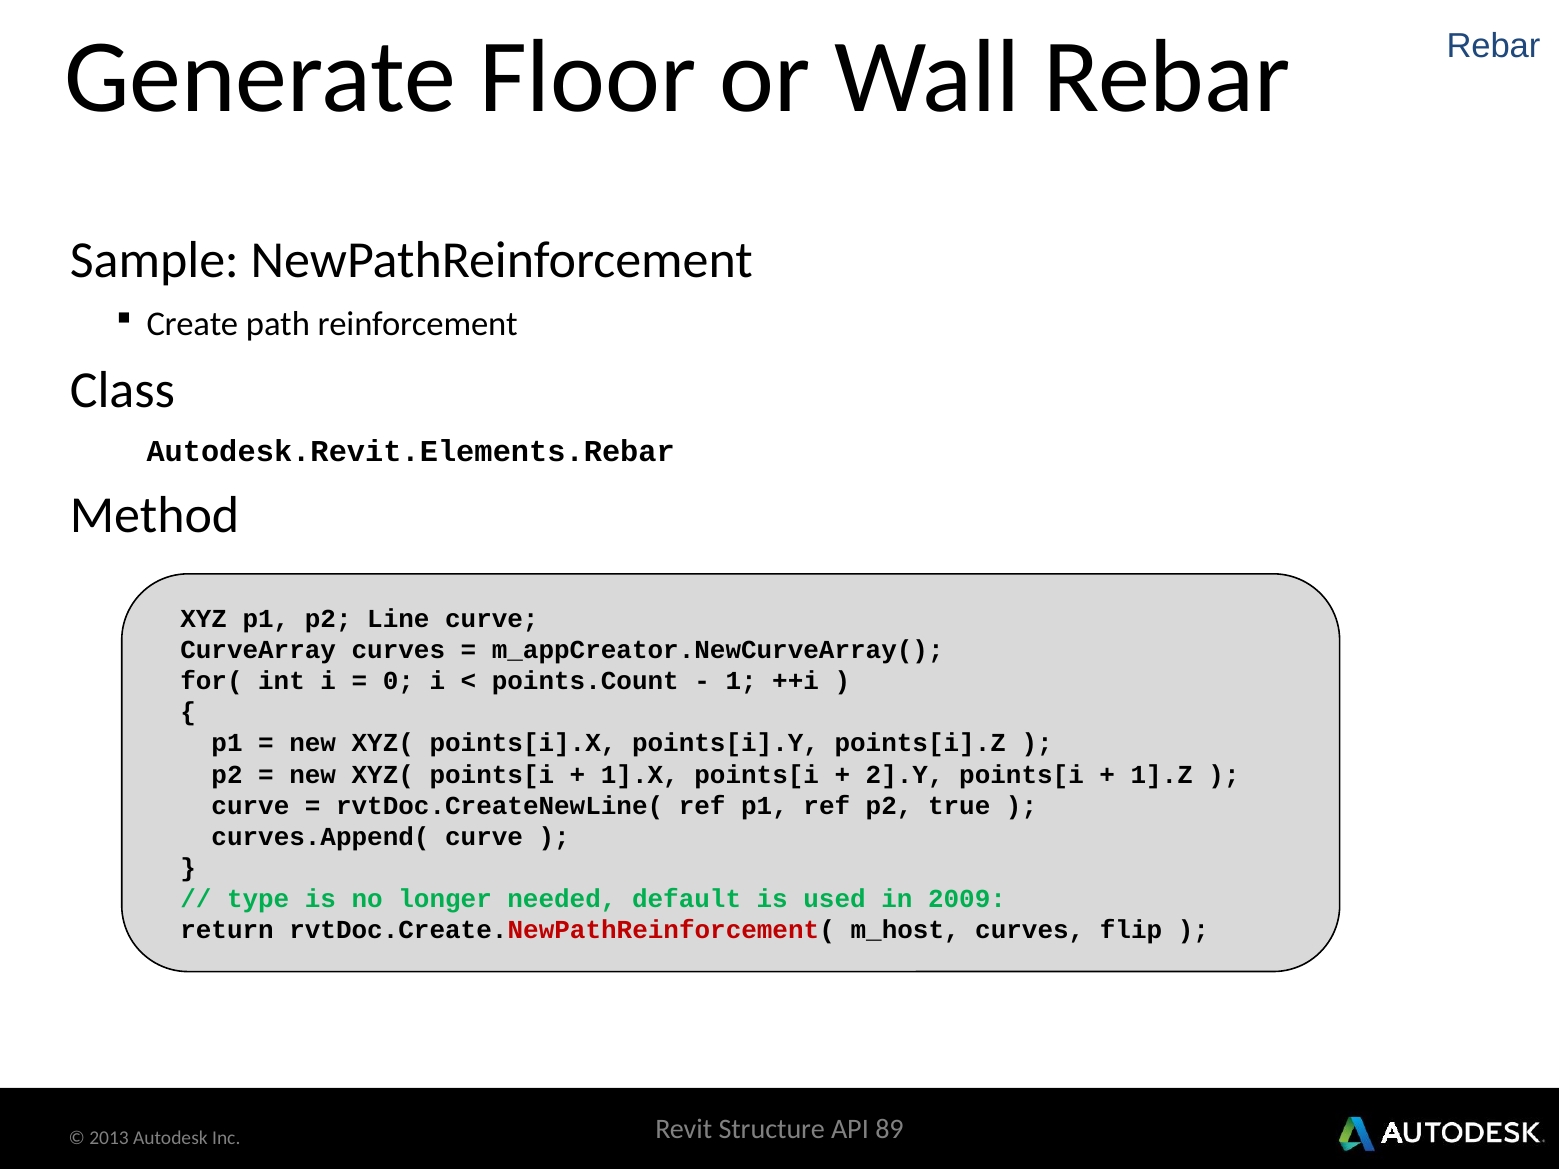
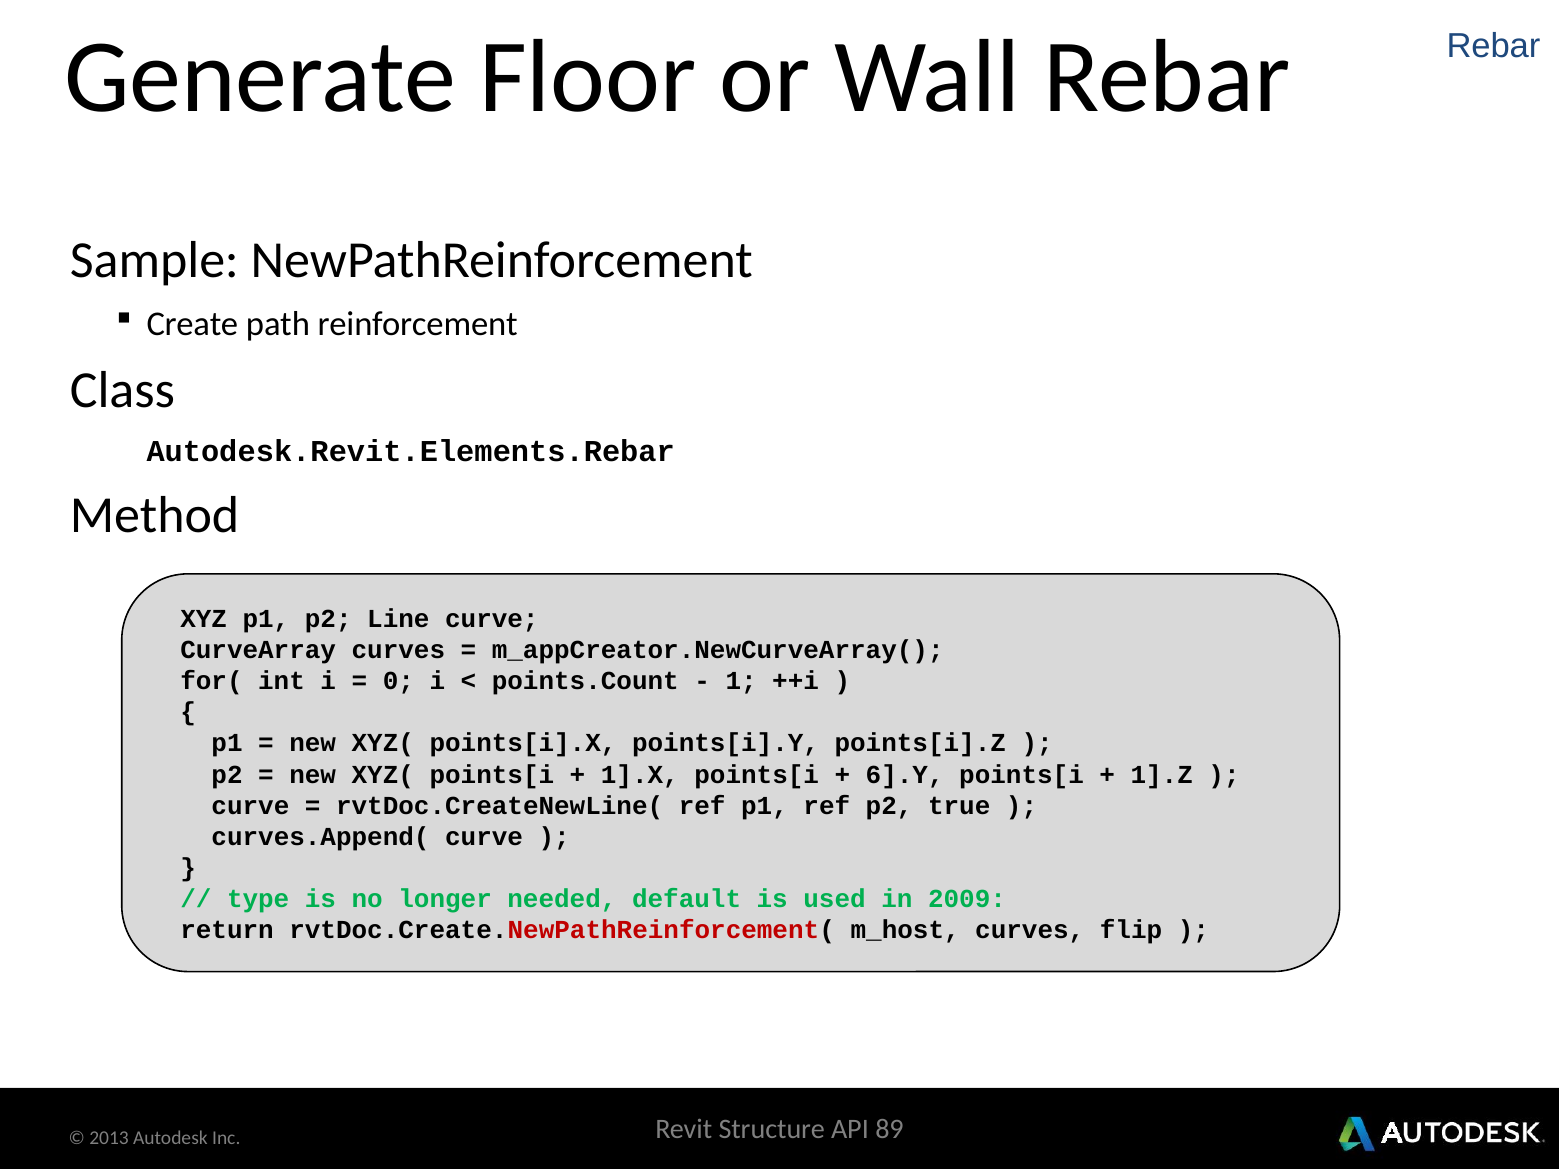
2].Y: 2].Y -> 6].Y
